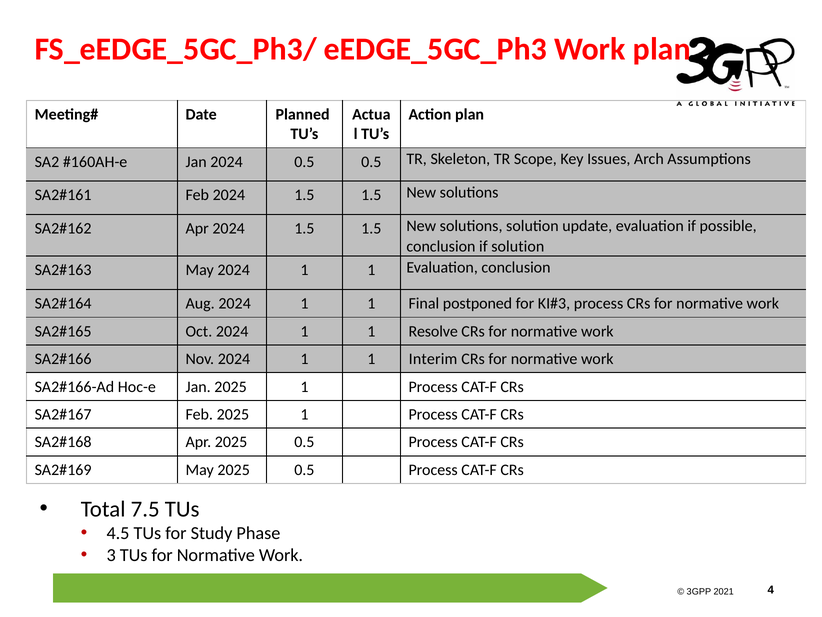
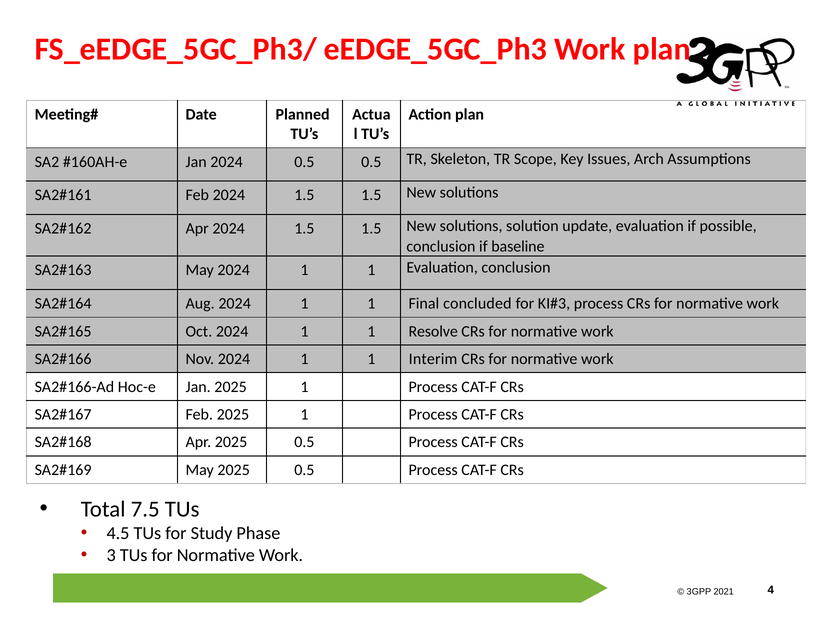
if solution: solution -> baseline
postponed: postponed -> concluded
